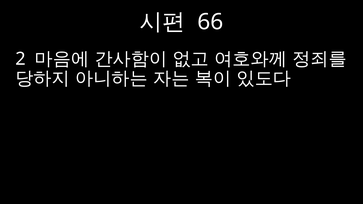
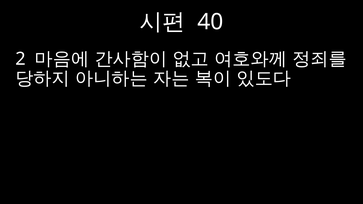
66: 66 -> 40
